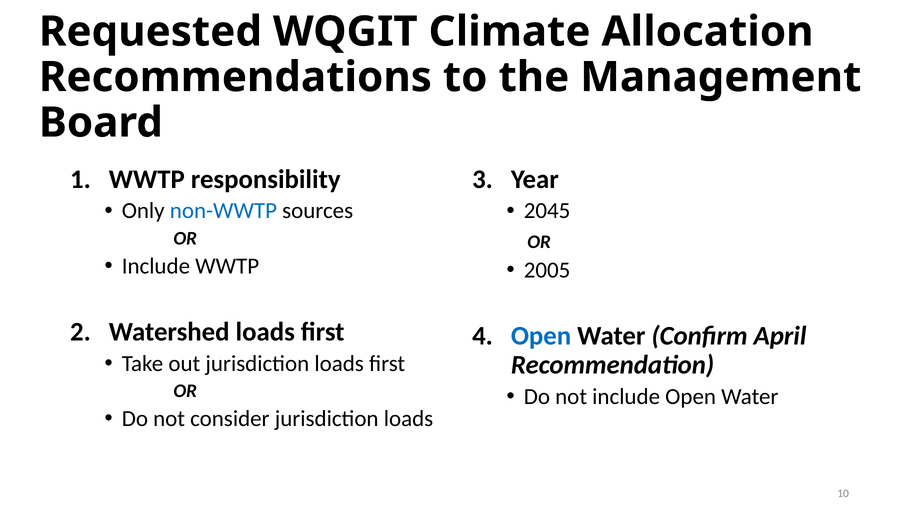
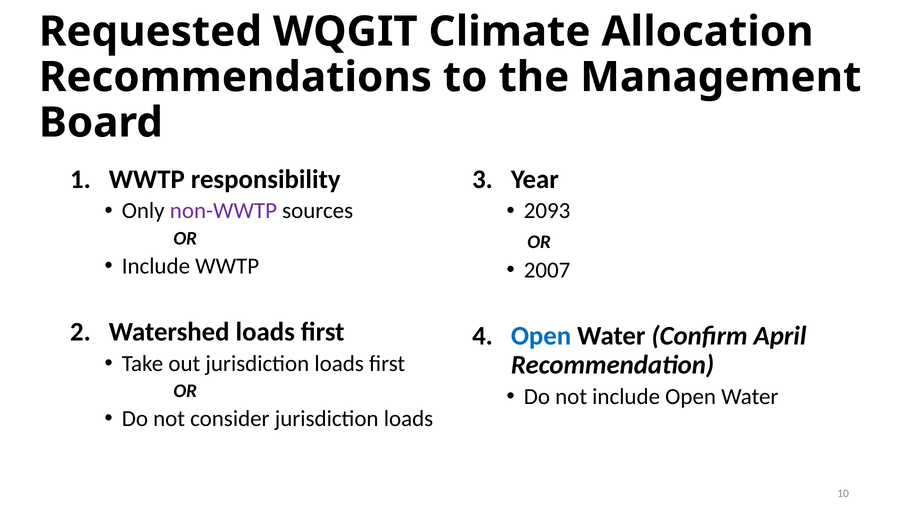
non-WWTP colour: blue -> purple
2045: 2045 -> 2093
2005: 2005 -> 2007
